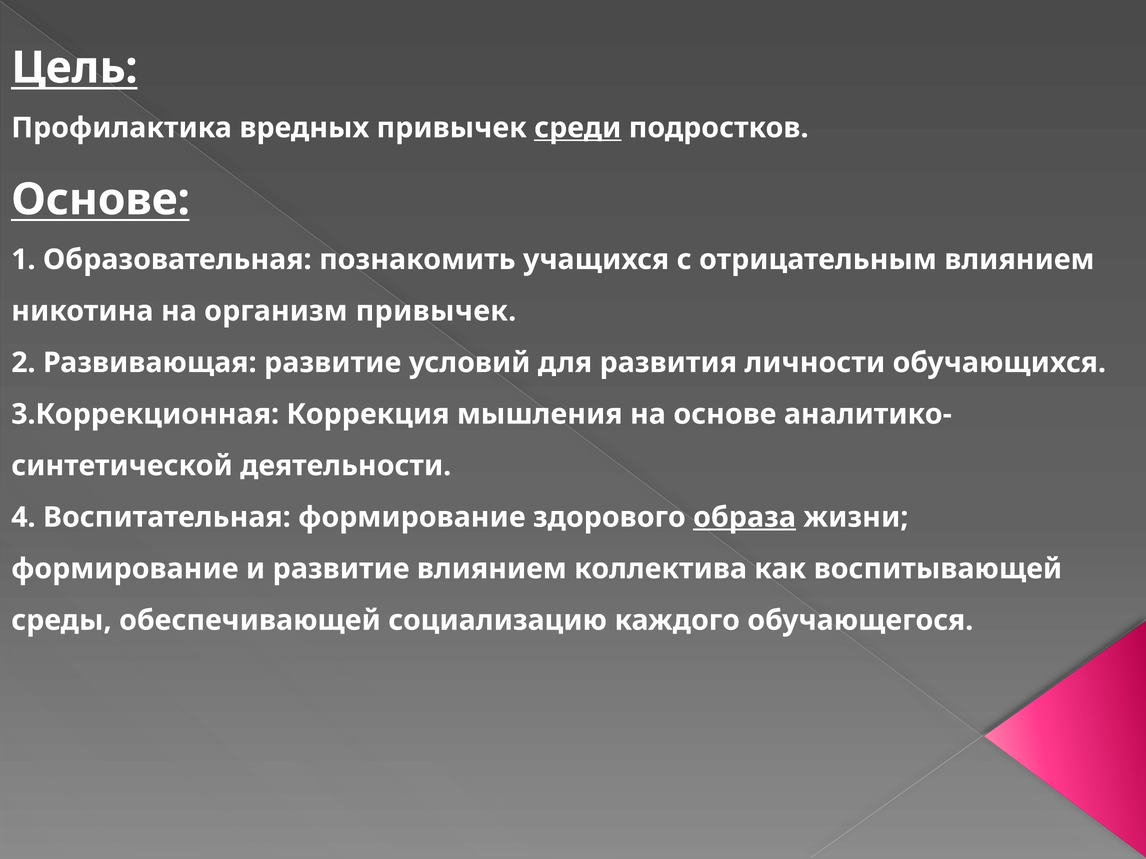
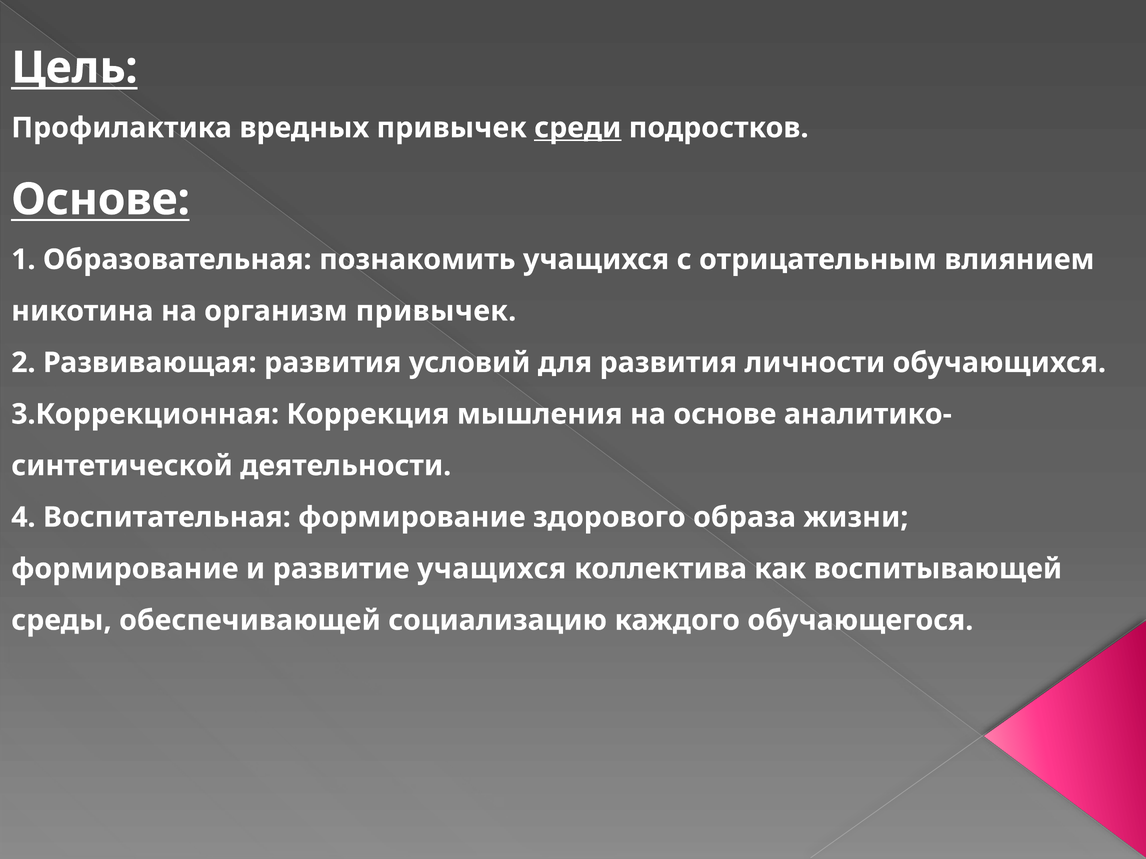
Развивающая развитие: развитие -> развития
образа underline: present -> none
развитие влиянием: влиянием -> учащихся
